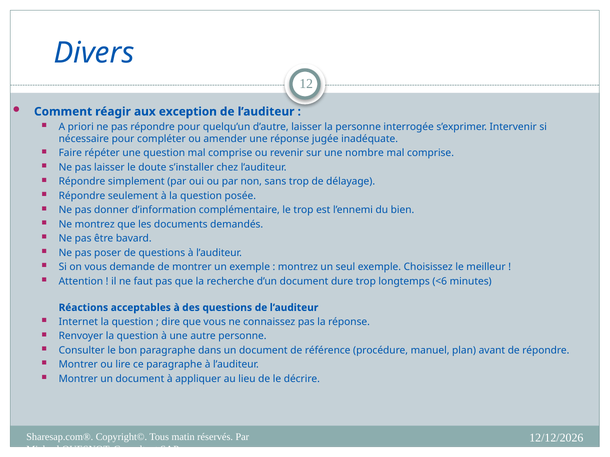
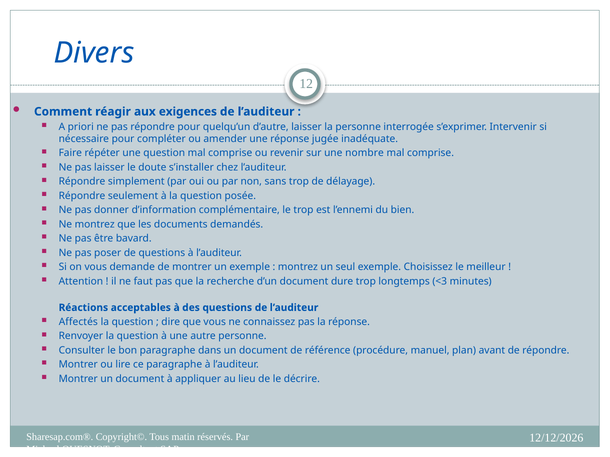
exception: exception -> exigences
<6: <6 -> <3
Internet: Internet -> Affectés
